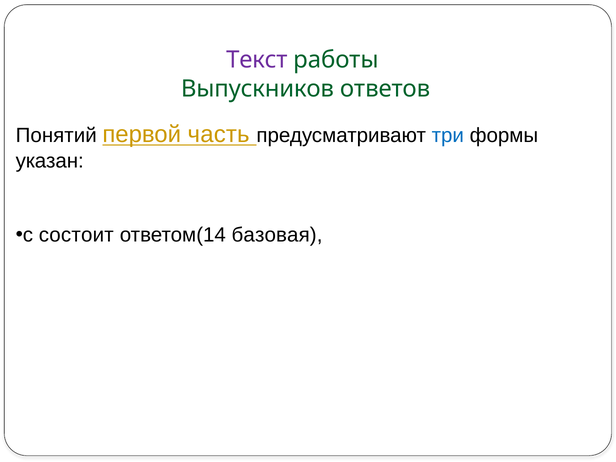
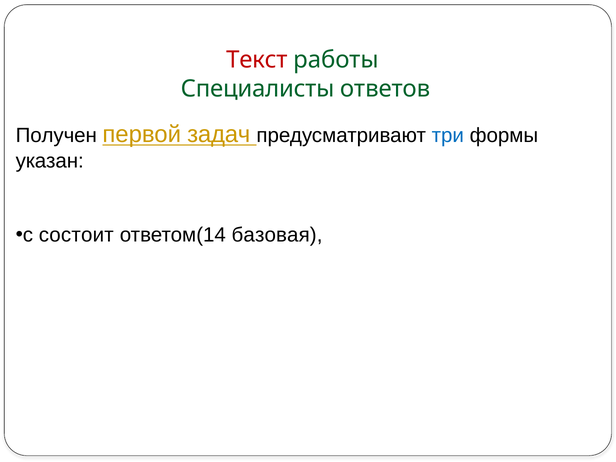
Текст colour: purple -> red
Выпускников: Выпускников -> Специалисты
Понятий: Понятий -> Получен
часть: часть -> задач
